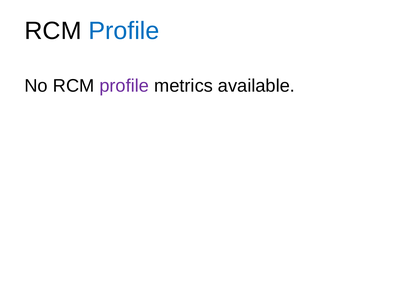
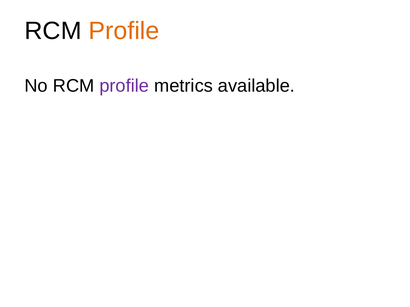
Profile at (124, 31) colour: blue -> orange
